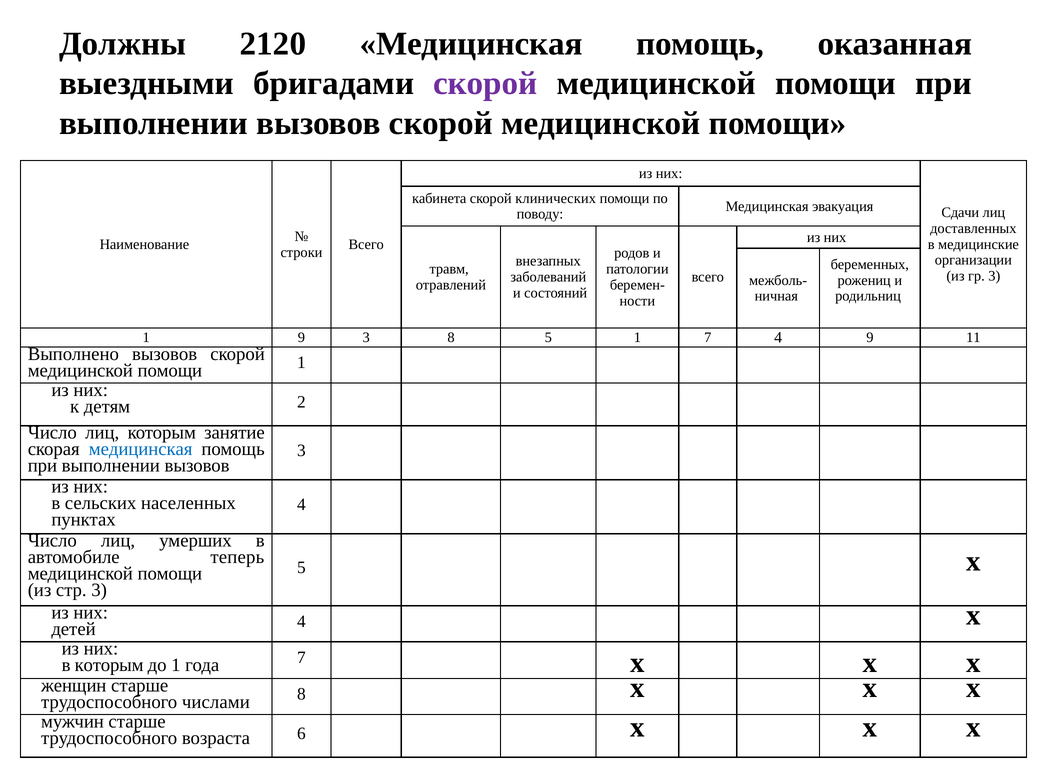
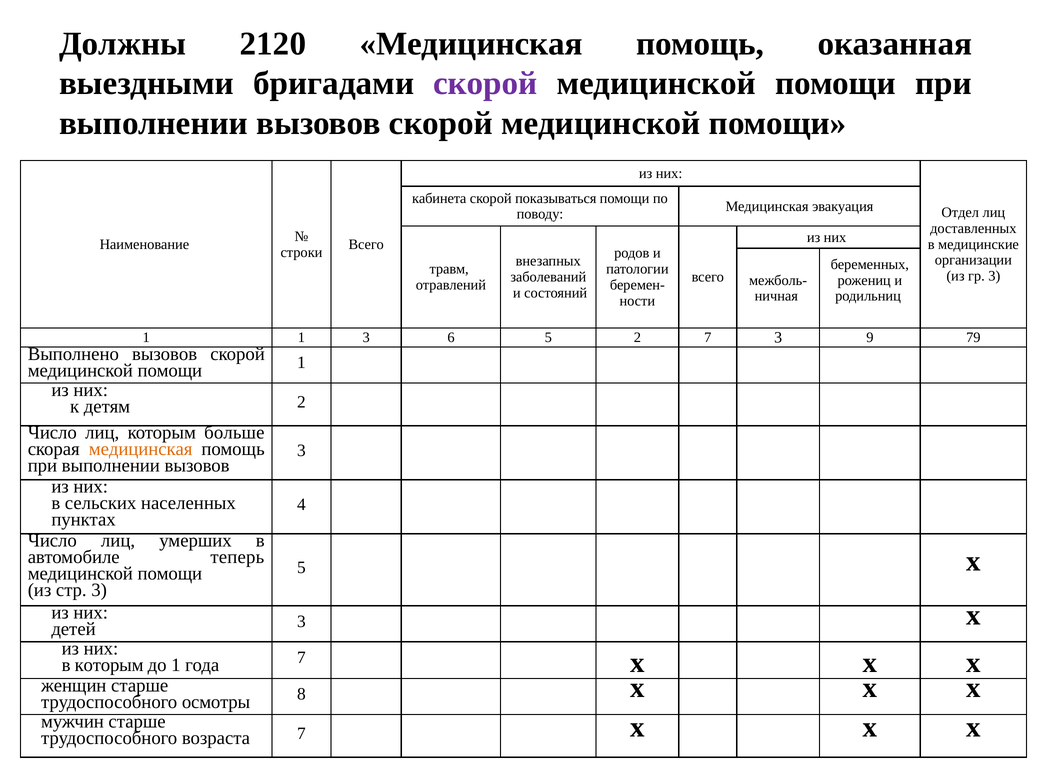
клинических: клинических -> показываться
Сдачи: Сдачи -> Отдел
1 9: 9 -> 1
3 8: 8 -> 6
5 1: 1 -> 2
7 4: 4 -> 3
11: 11 -> 79
занятие: занятие -> больше
медицинская at (141, 449) colour: blue -> orange
детей 4: 4 -> 3
числами: числами -> осмотры
возраста 6: 6 -> 7
